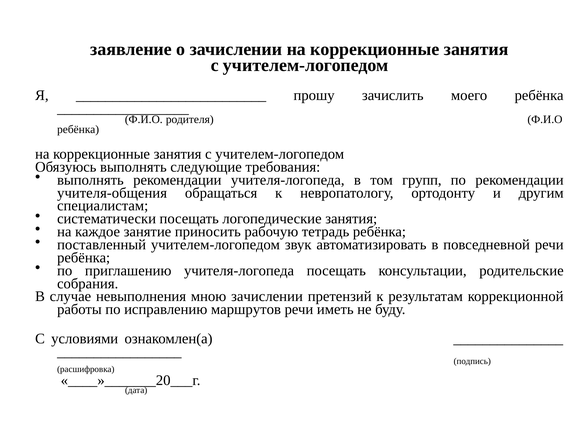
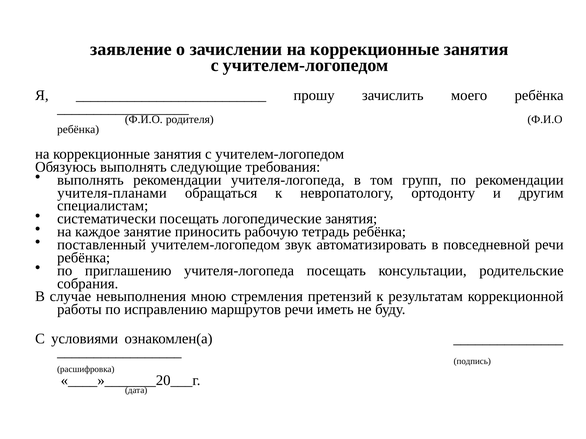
учителя-общения: учителя-общения -> учителя-планами
мною зачислении: зачислении -> стремления
